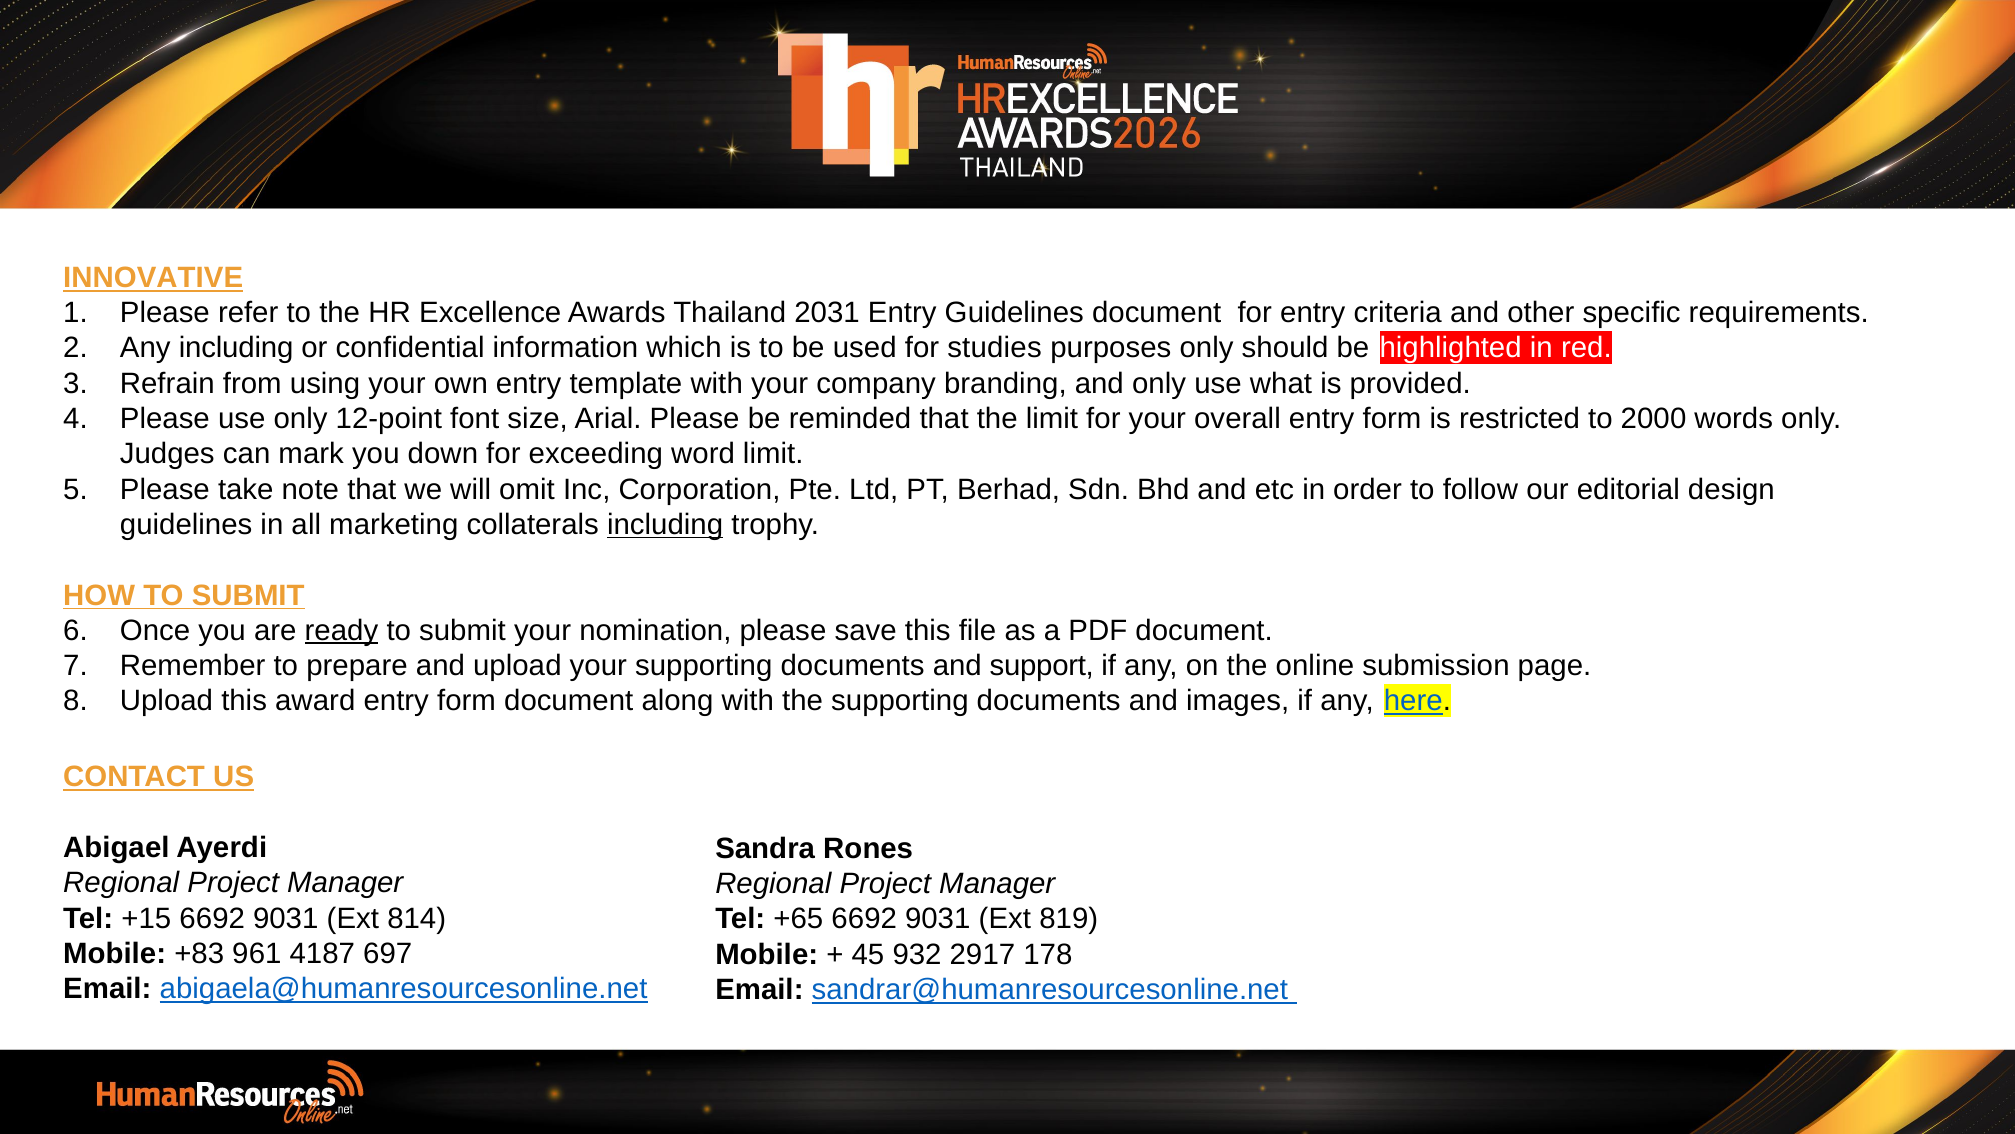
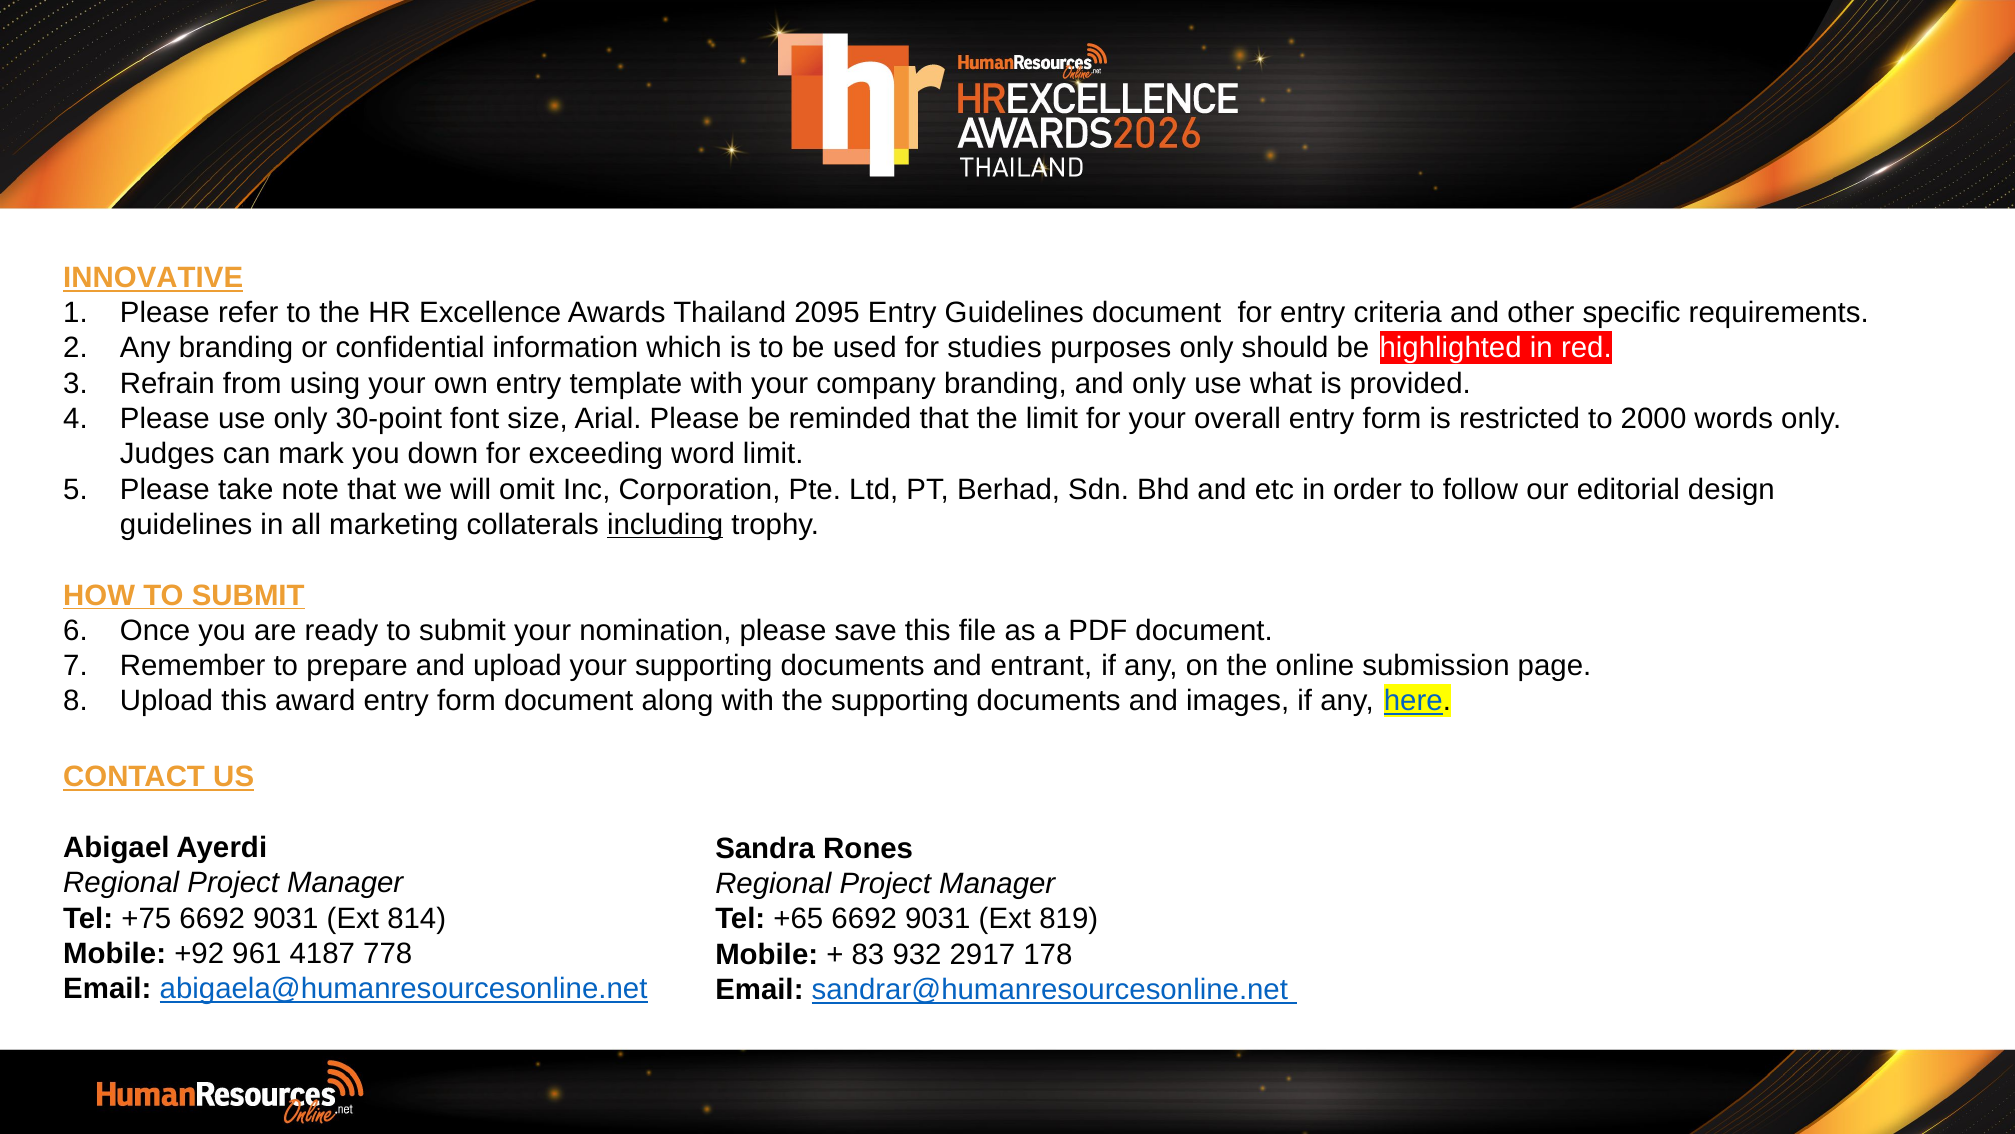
2031: 2031 -> 2095
Any including: including -> branding
12-point: 12-point -> 30-point
ready underline: present -> none
support: support -> entrant
+15: +15 -> +75
+83: +83 -> +92
697: 697 -> 778
45: 45 -> 83
